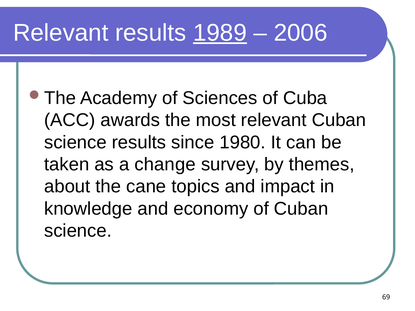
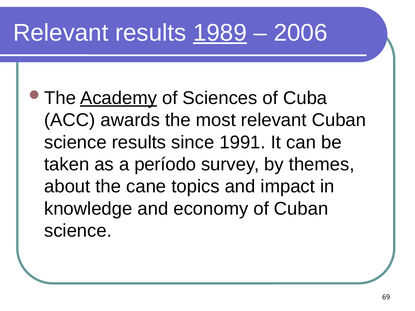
Academy underline: none -> present
1980: 1980 -> 1991
change: change -> período
